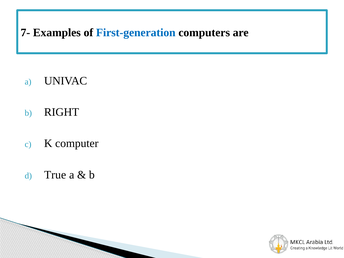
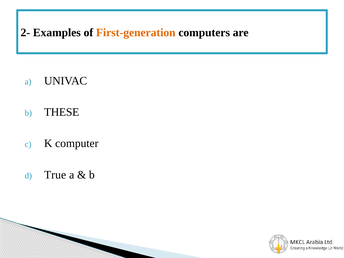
7-: 7- -> 2-
First-generation colour: blue -> orange
RIGHT: RIGHT -> THESE
